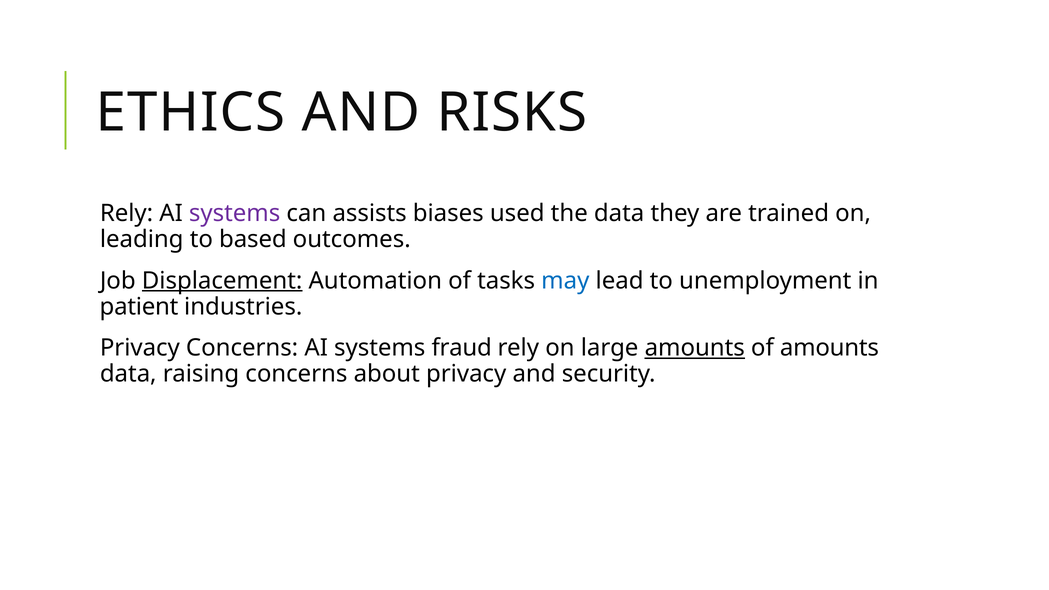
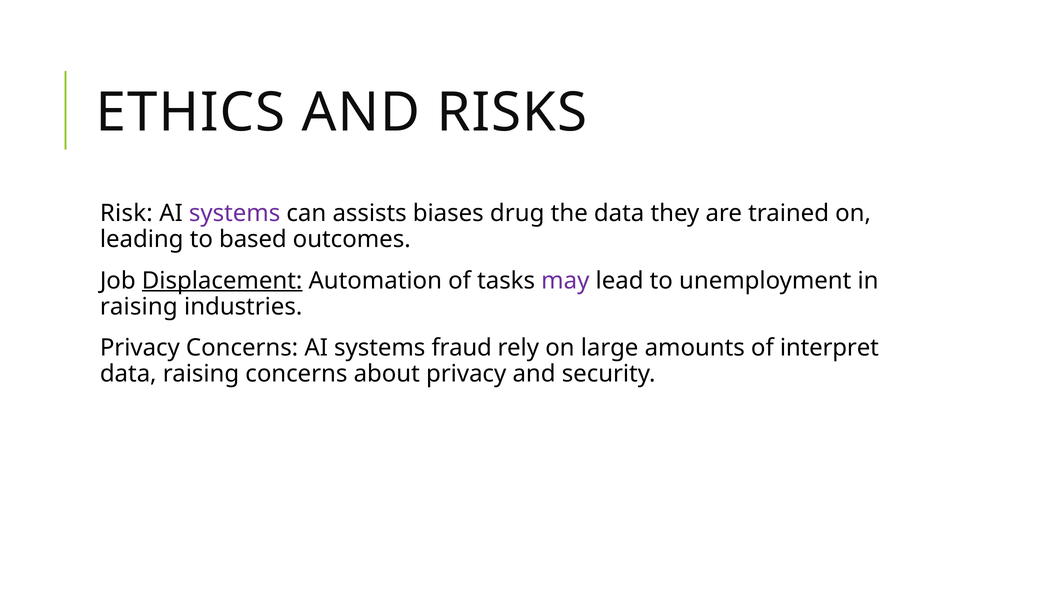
Rely at (127, 213): Rely -> Risk
used: used -> drug
may colour: blue -> purple
patient at (139, 307): patient -> raising
amounts at (695, 348) underline: present -> none
of amounts: amounts -> interpret
